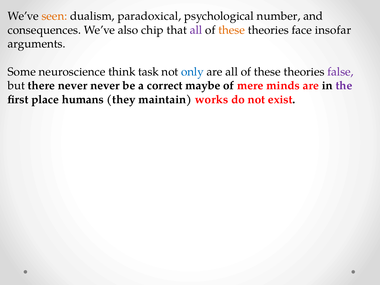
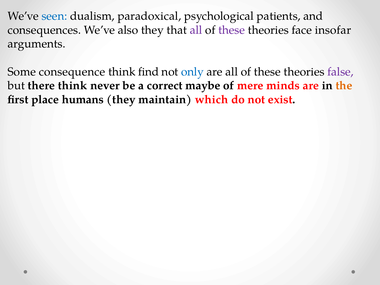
seen colour: orange -> blue
number: number -> patients
also chip: chip -> they
these at (232, 30) colour: orange -> purple
neuroscience: neuroscience -> consequence
task: task -> find
there never: never -> think
the colour: purple -> orange
works: works -> which
